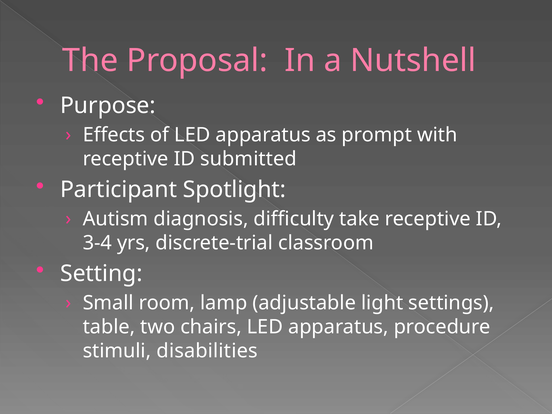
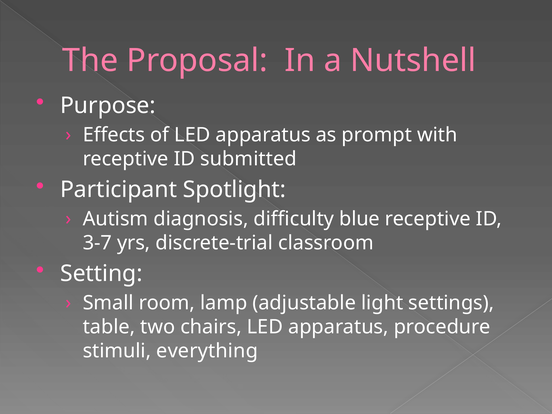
take: take -> blue
3-4: 3-4 -> 3-7
disabilities: disabilities -> everything
